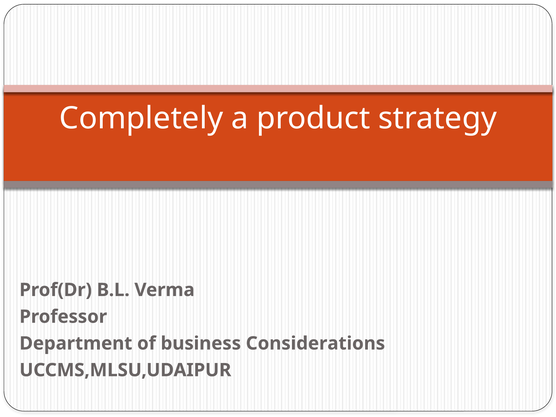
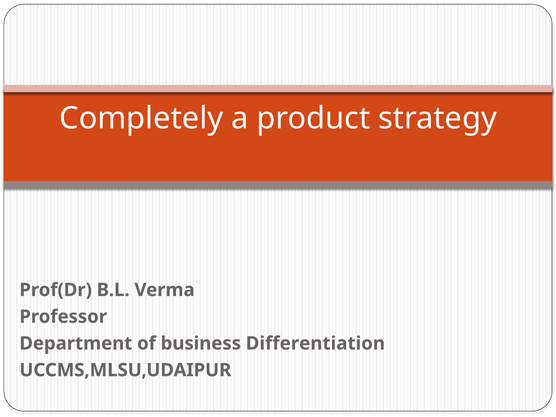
Considerations: Considerations -> Differentiation
